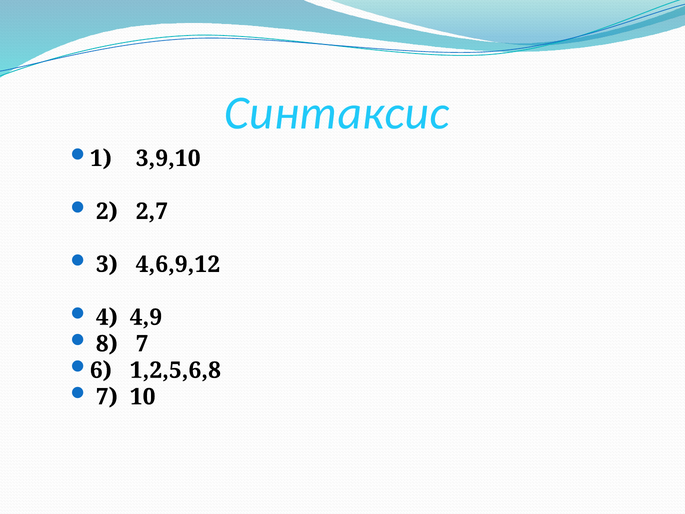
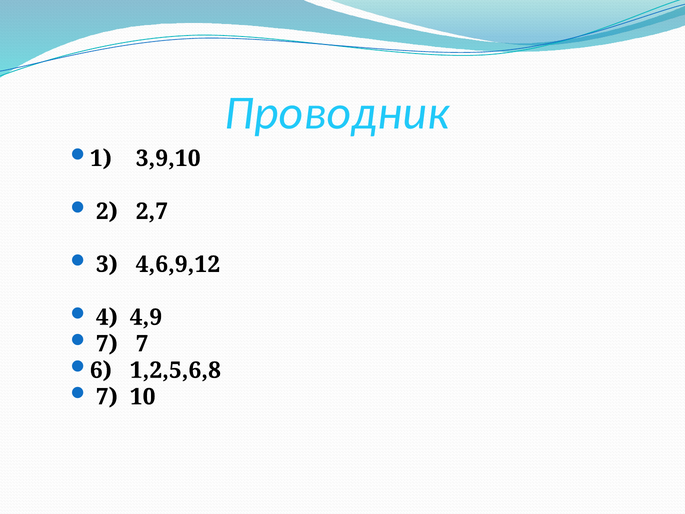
Синтаксис: Синтаксис -> Проводник
8 at (107, 344): 8 -> 7
